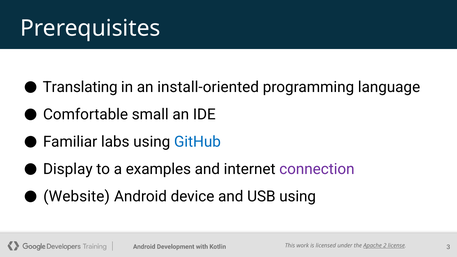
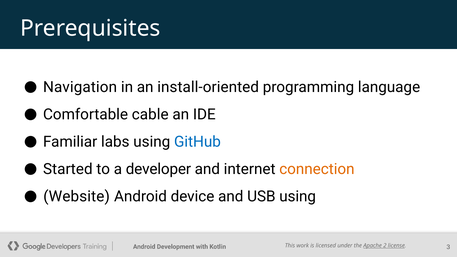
Translating: Translating -> Navigation
small: small -> cable
Display: Display -> Started
examples: examples -> developer
connection colour: purple -> orange
